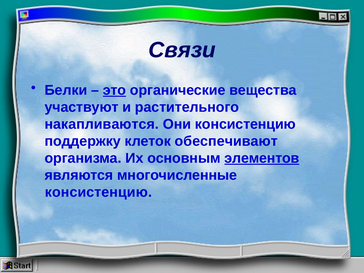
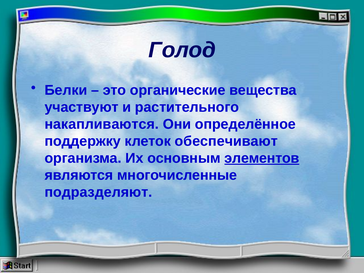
Связи: Связи -> Голод
это underline: present -> none
Они консистенцию: консистенцию -> определённое
консистенцию at (98, 192): консистенцию -> подразделяют
